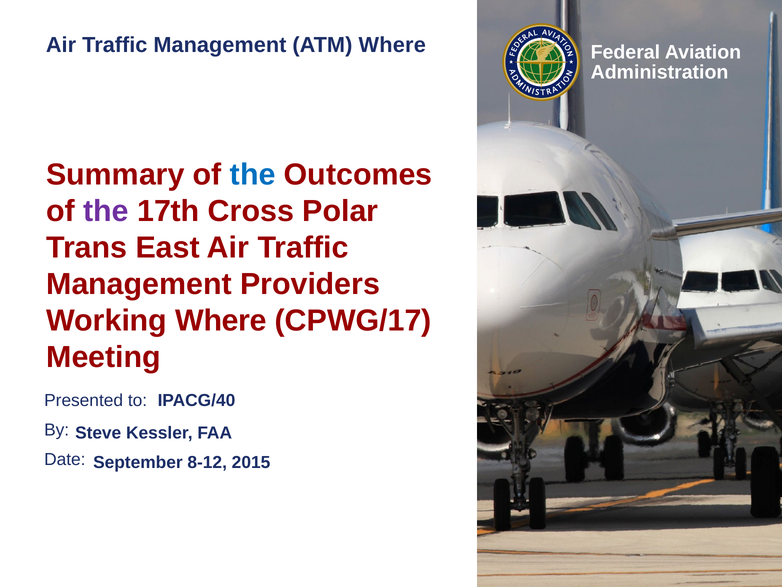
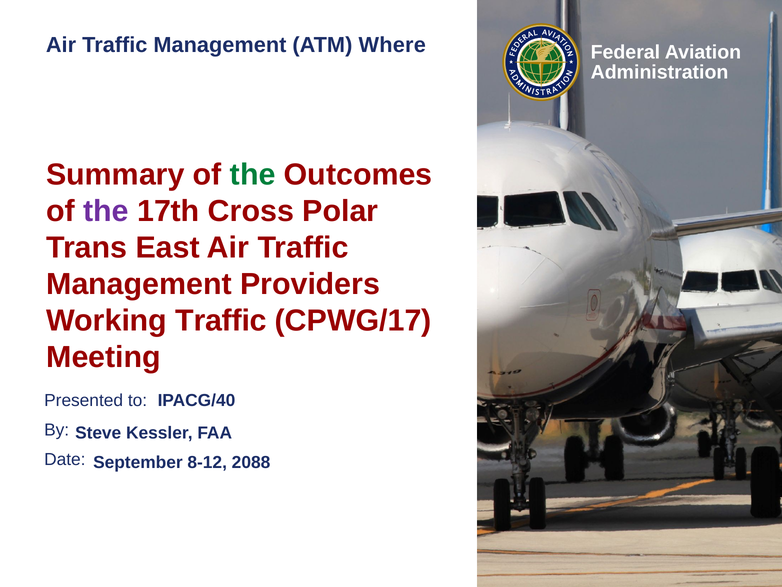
the at (253, 174) colour: blue -> green
Working Where: Where -> Traffic
2015: 2015 -> 2088
